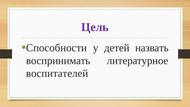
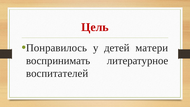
Цель colour: purple -> red
Способности: Способности -> Понравилось
назвать: назвать -> матери
